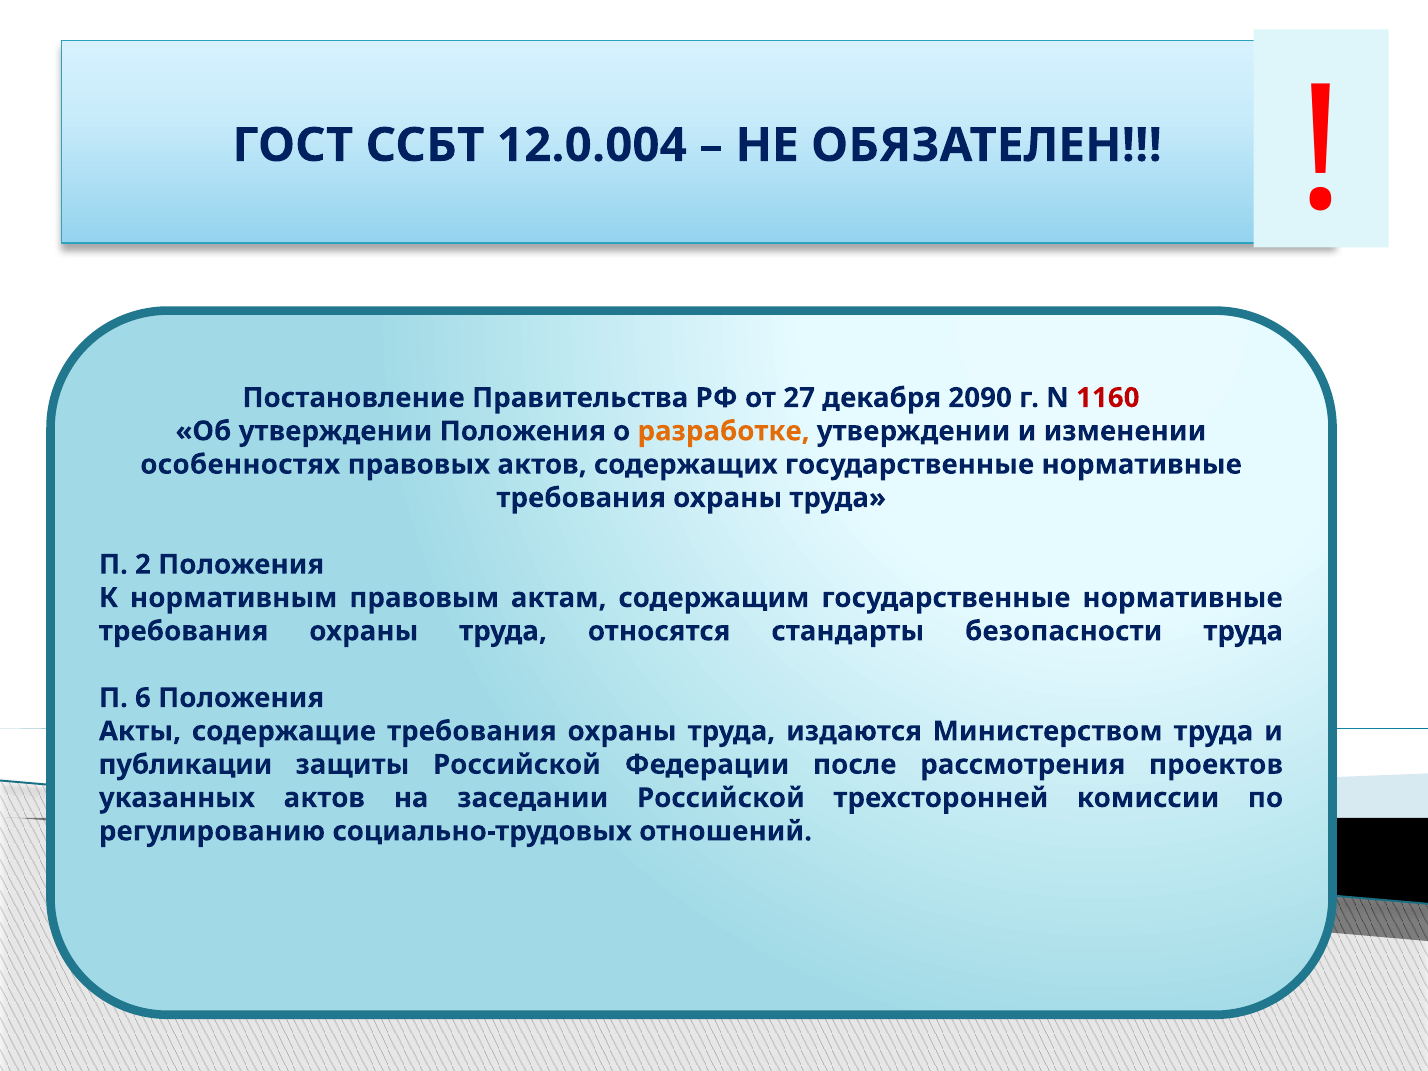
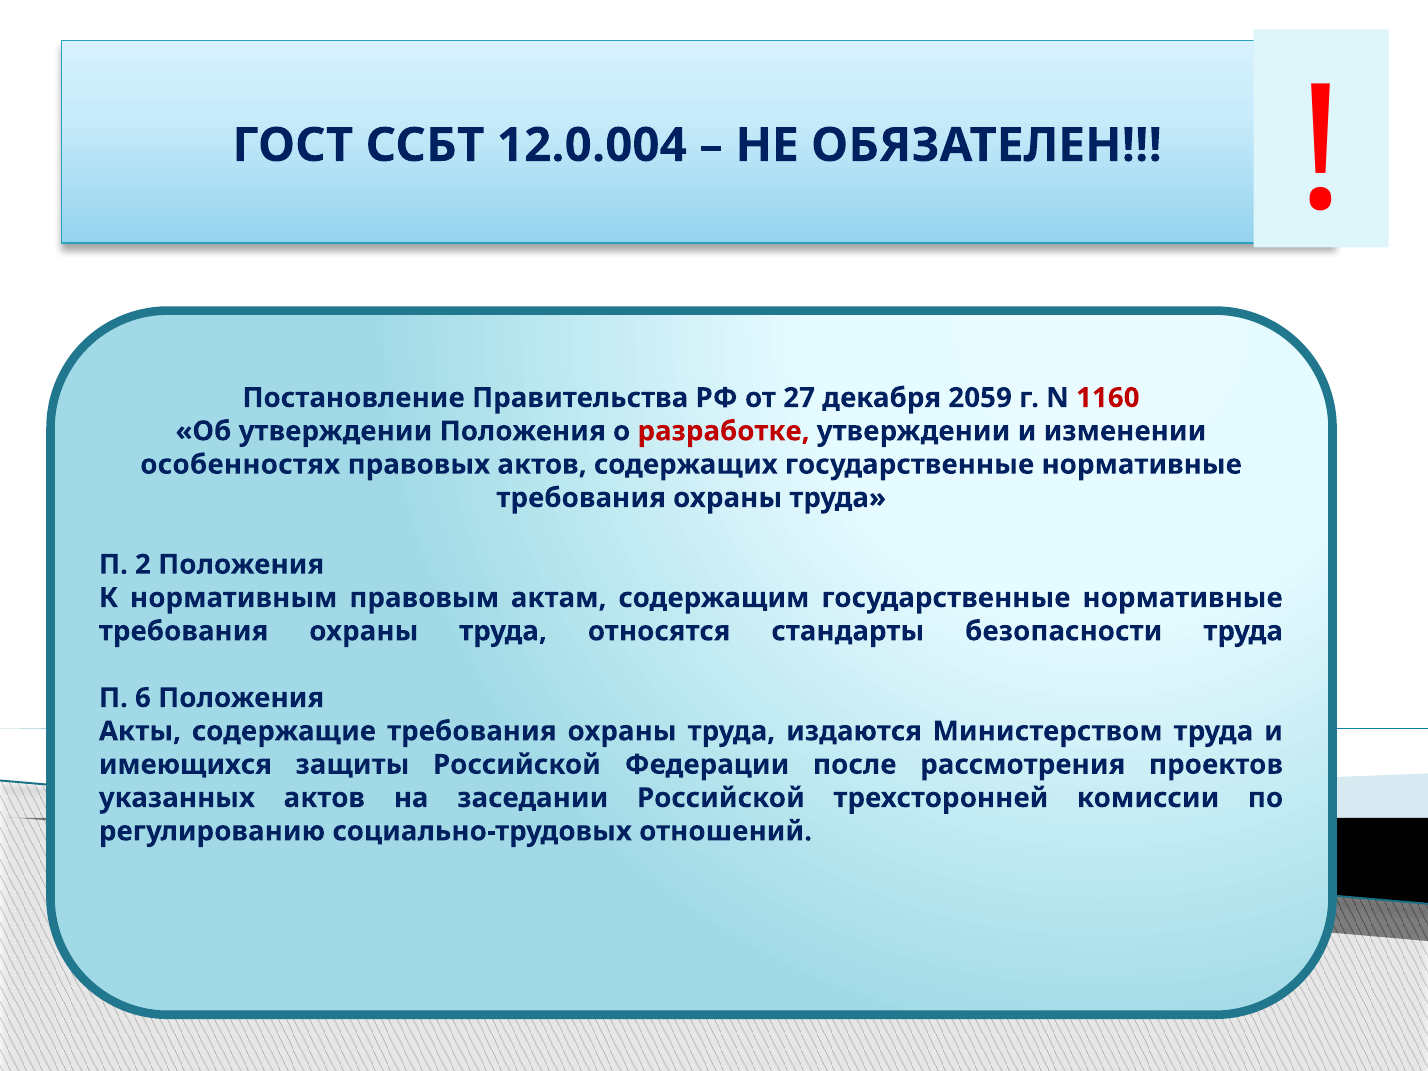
2090: 2090 -> 2059
разработке colour: orange -> red
публикации: публикации -> имеющихся
